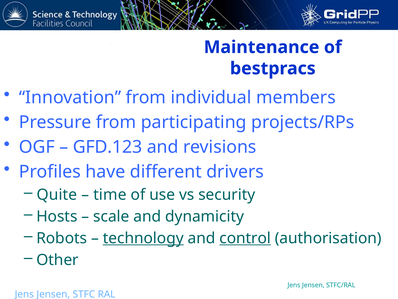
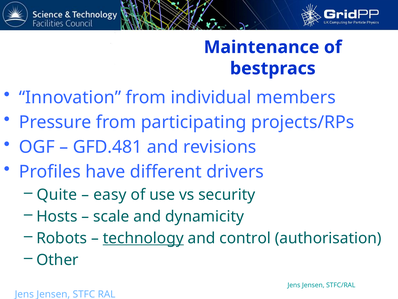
GFD.123: GFD.123 -> GFD.481
time: time -> easy
control underline: present -> none
